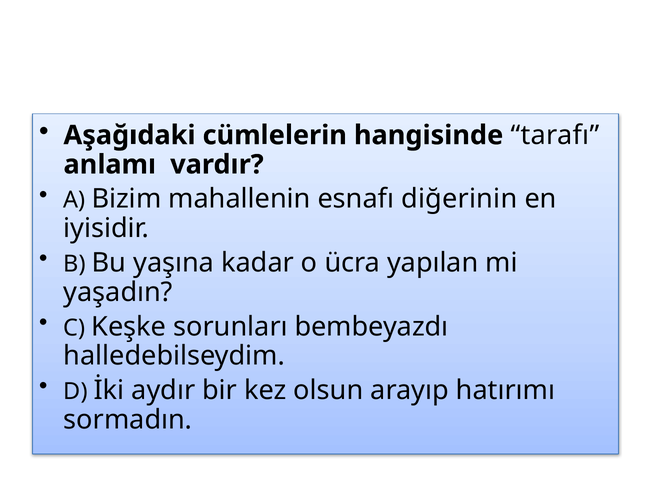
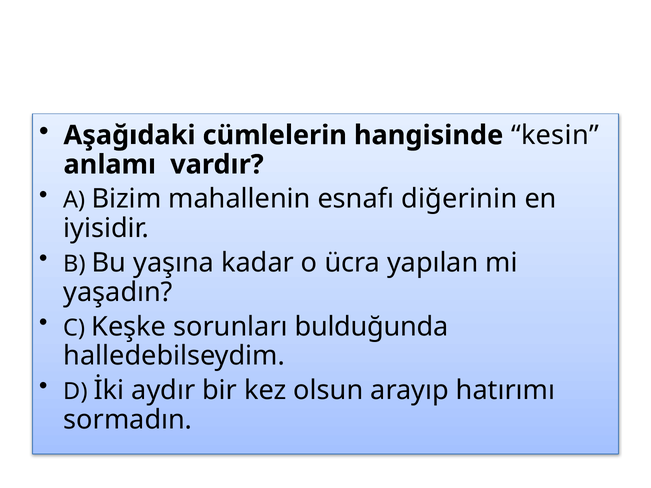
tarafı: tarafı -> kesin
bembeyazdı: bembeyazdı -> bulduğunda
